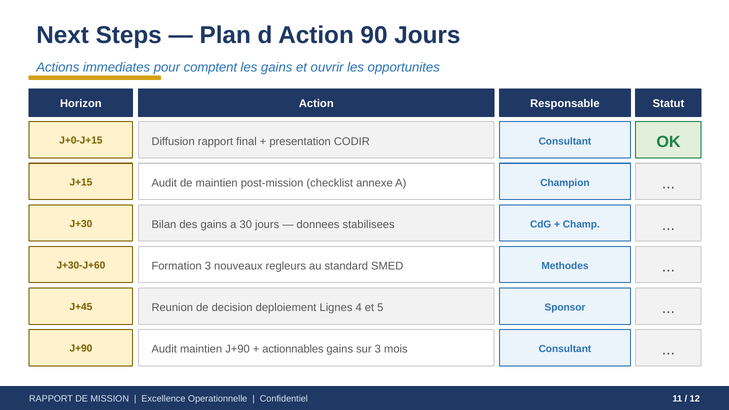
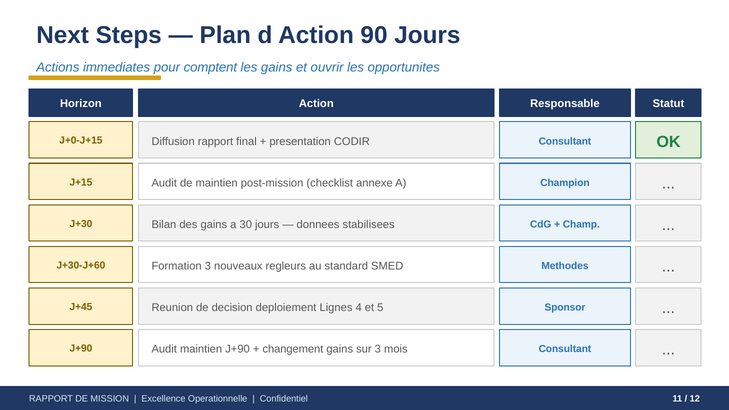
actionnables: actionnables -> changement
